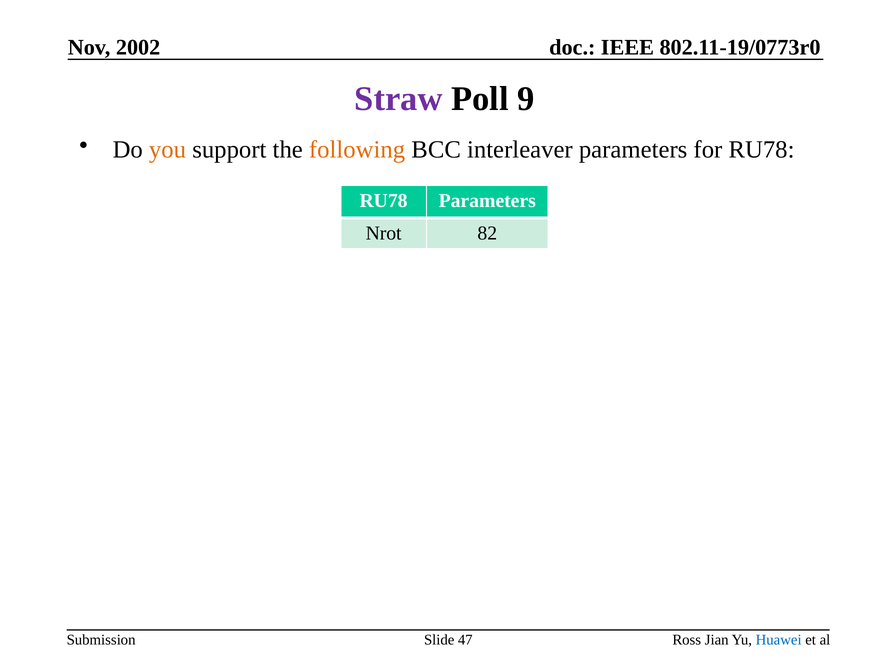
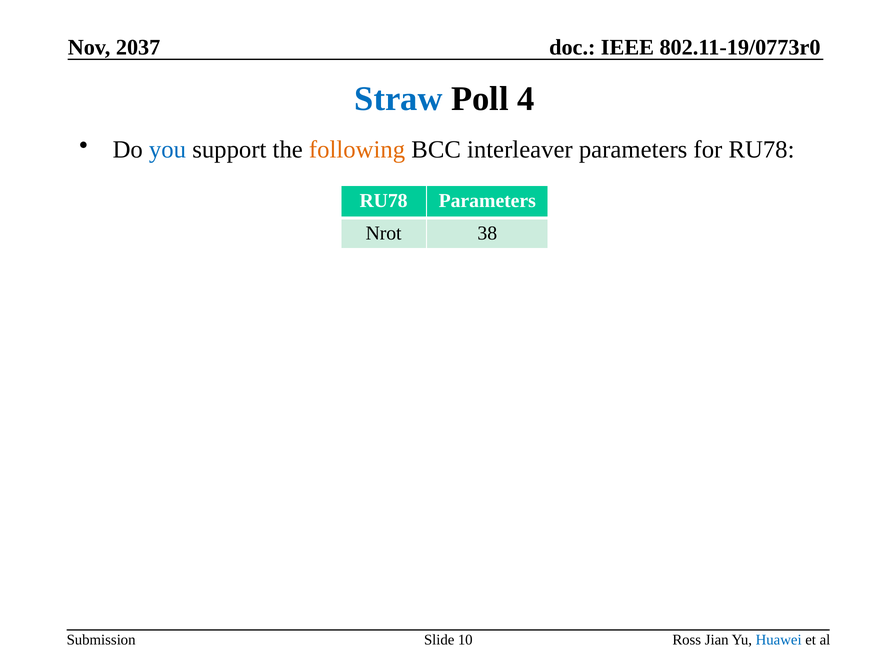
2002: 2002 -> 2037
Straw colour: purple -> blue
9: 9 -> 4
you colour: orange -> blue
82: 82 -> 38
47: 47 -> 10
